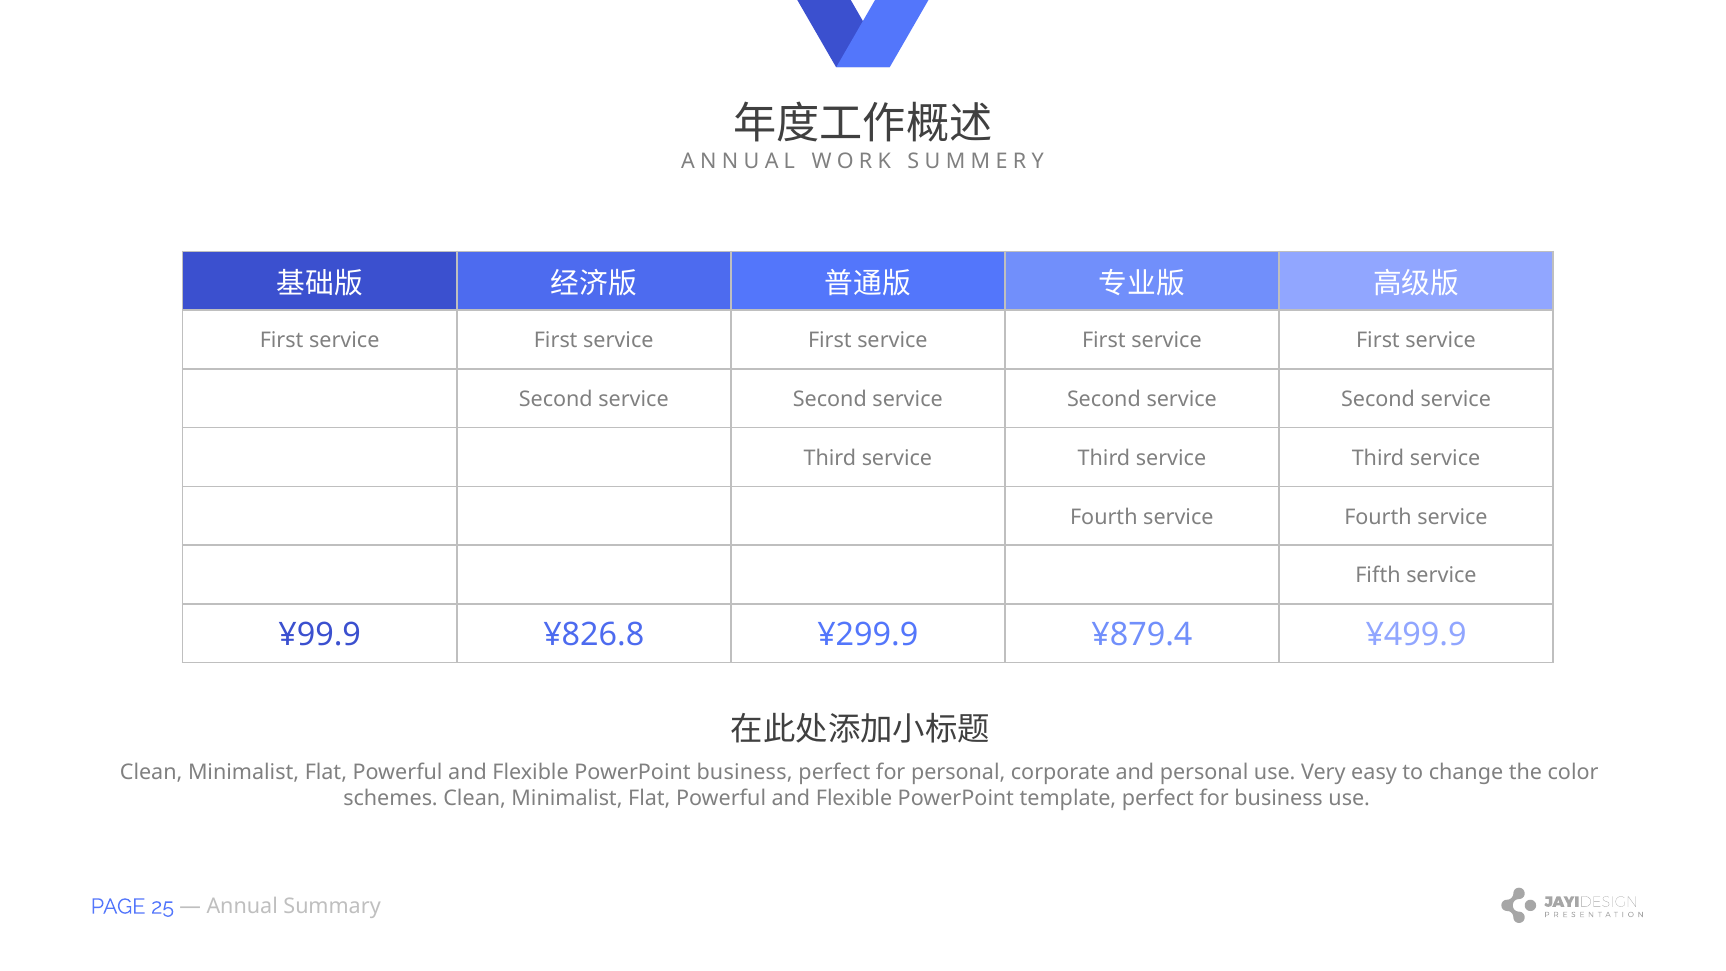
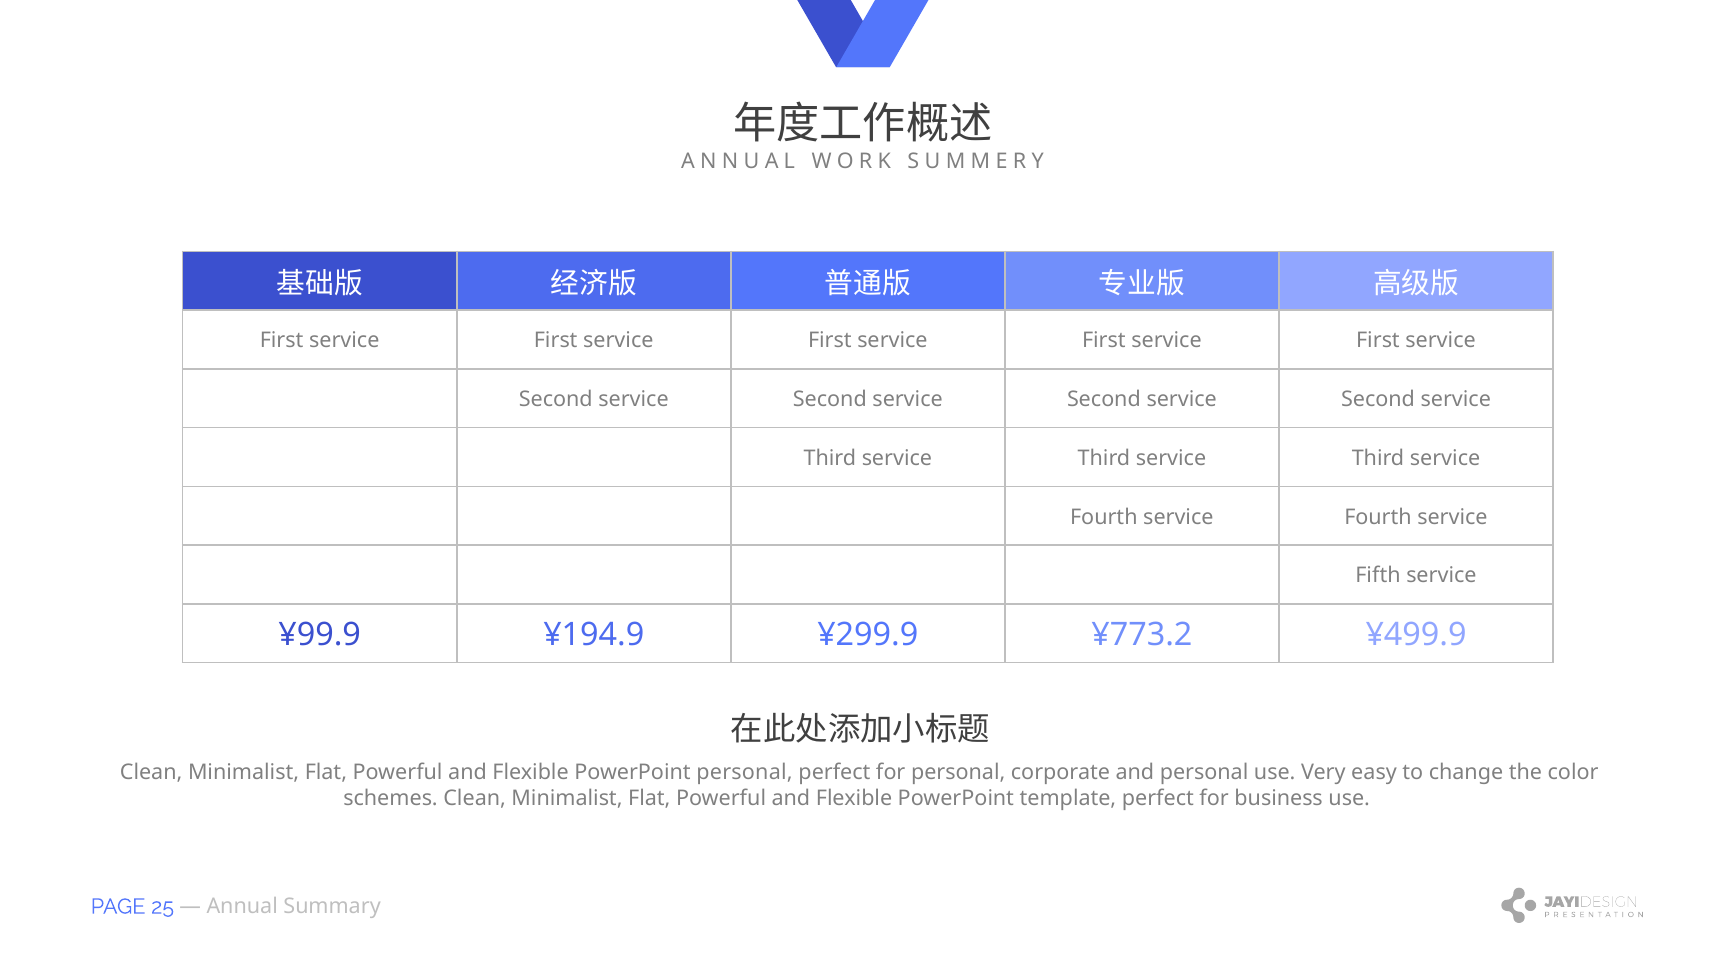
¥826.8: ¥826.8 -> ¥194.9
¥879.4: ¥879.4 -> ¥773.2
PowerPoint business: business -> personal
